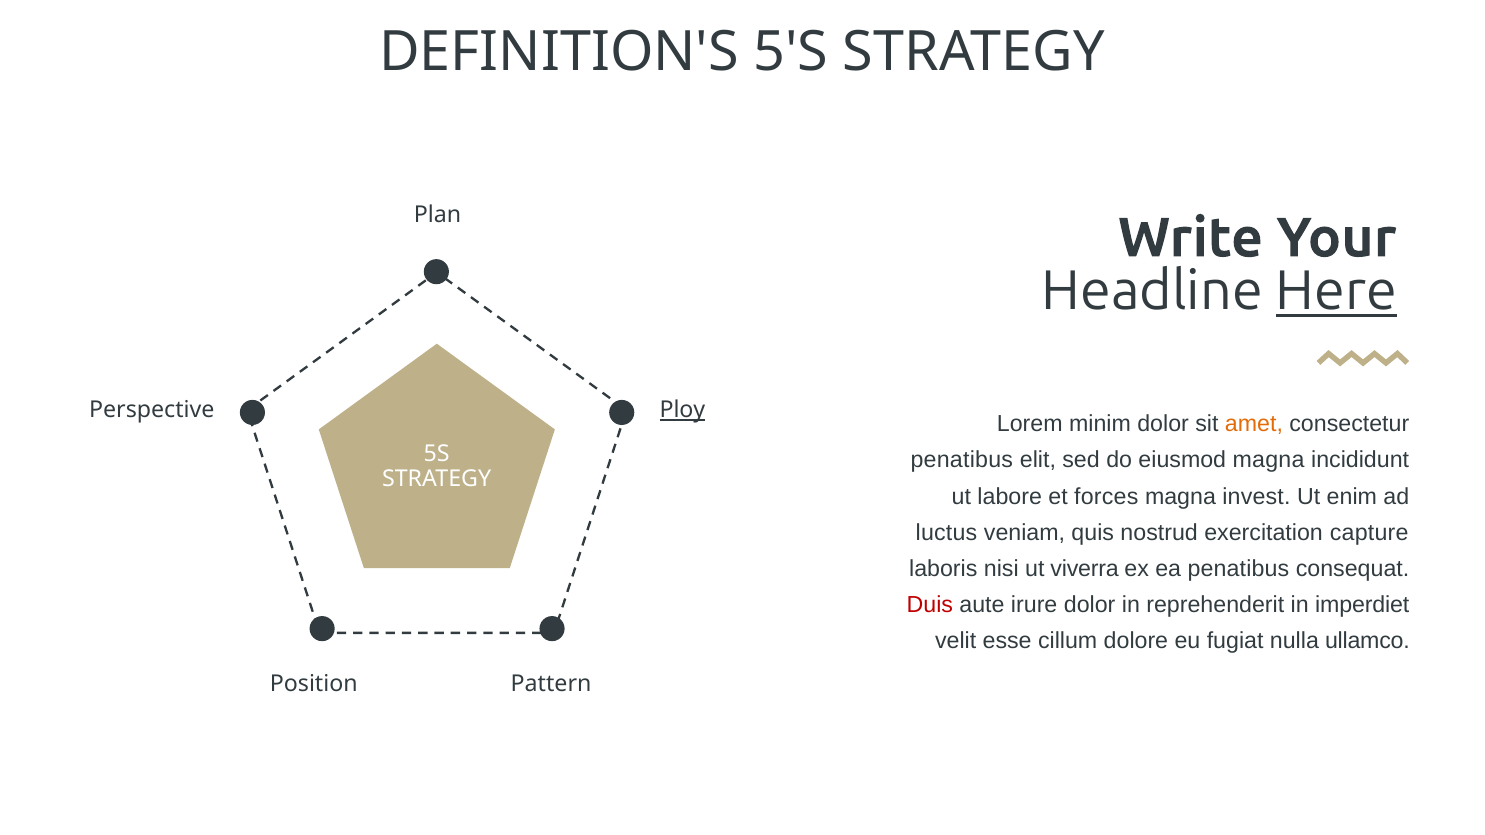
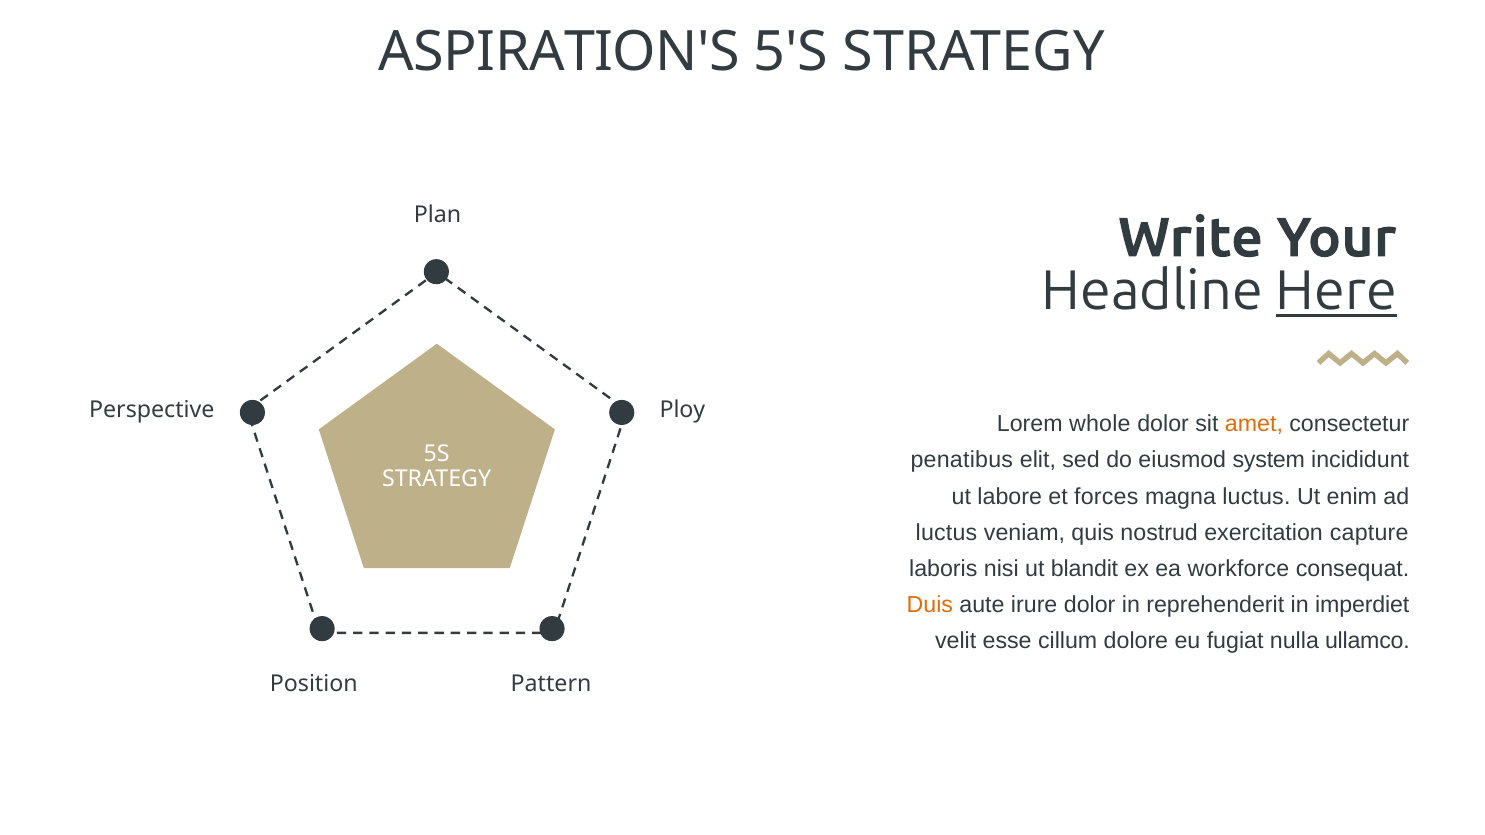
DEFINITION'S: DEFINITION'S -> ASPIRATION'S
Ploy underline: present -> none
minim: minim -> whole
eiusmod magna: magna -> system
magna invest: invest -> luctus
viverra: viverra -> blandit
ea penatibus: penatibus -> workforce
Duis colour: red -> orange
